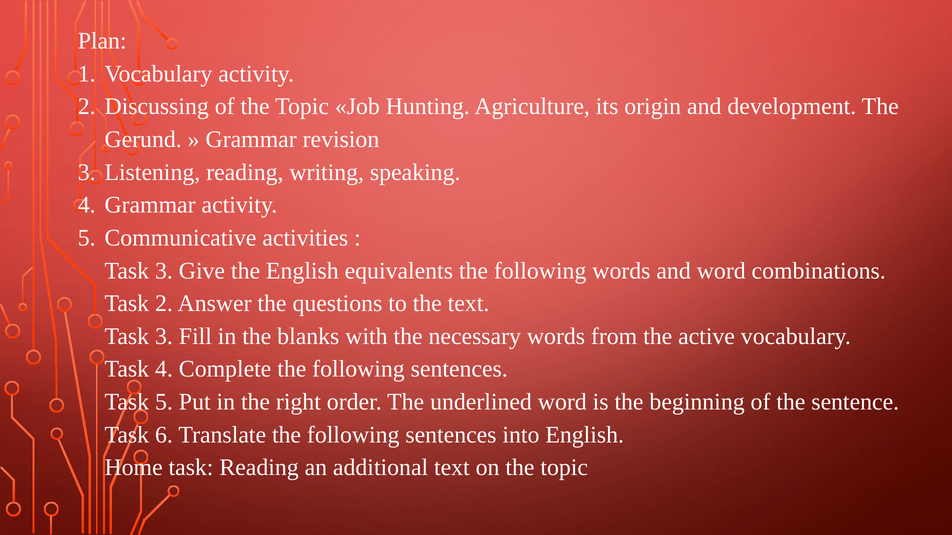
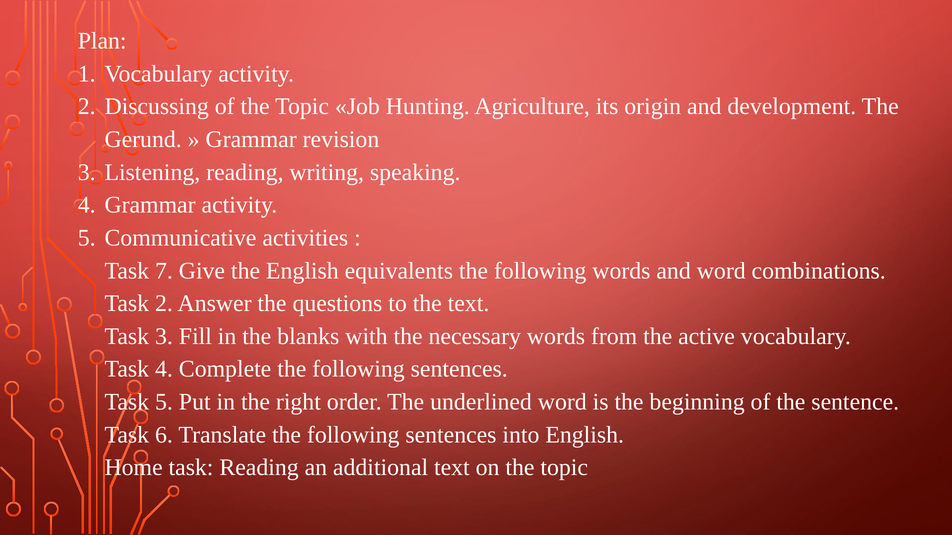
3 at (164, 271): 3 -> 7
